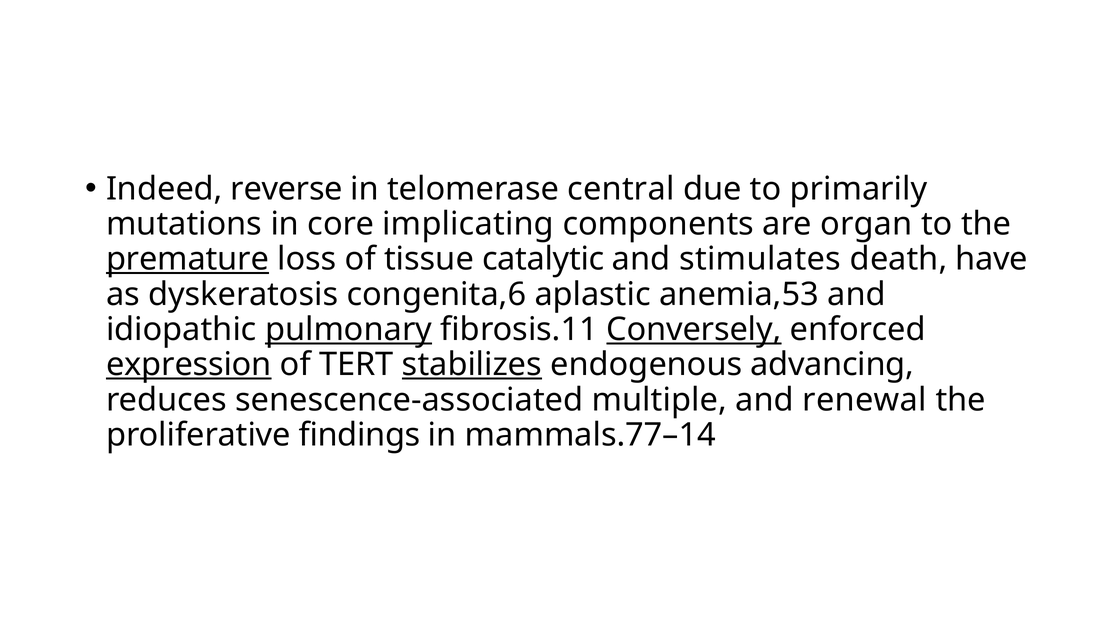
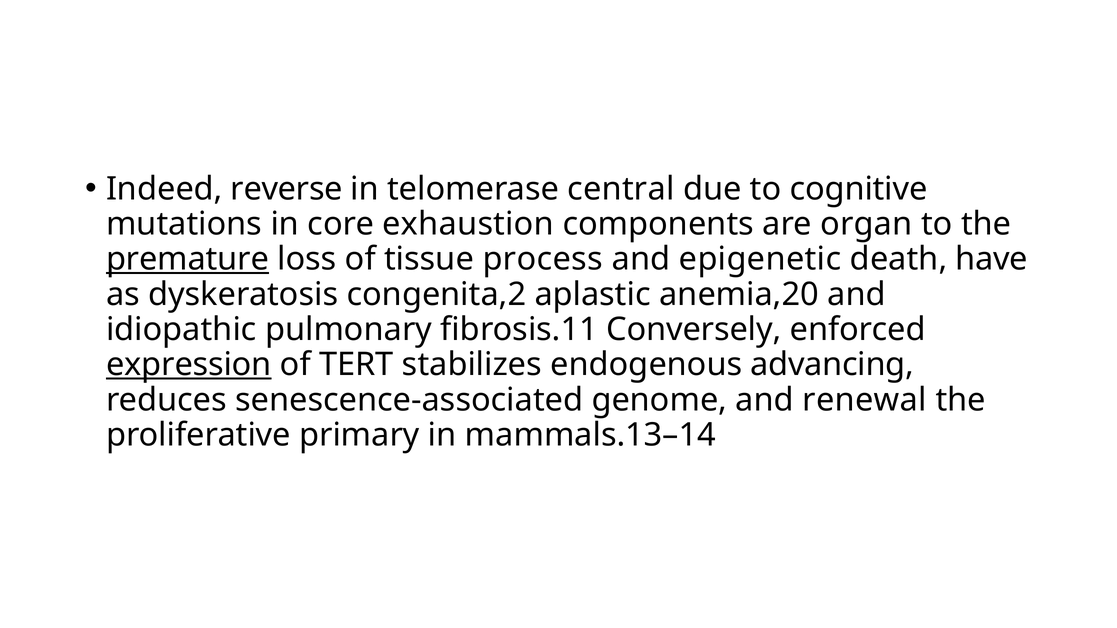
primarily: primarily -> cognitive
implicating: implicating -> exhaustion
catalytic: catalytic -> process
stimulates: stimulates -> epigenetic
congenita,6: congenita,6 -> congenita,2
anemia,53: anemia,53 -> anemia,20
pulmonary underline: present -> none
Conversely underline: present -> none
stabilizes underline: present -> none
multiple: multiple -> genome
findings: findings -> primary
mammals.77–14: mammals.77–14 -> mammals.13–14
